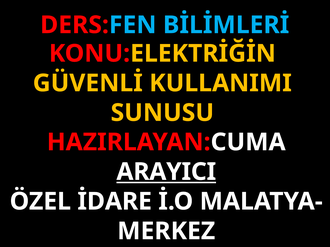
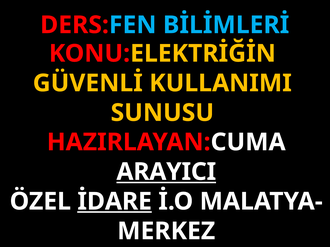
İDARE underline: none -> present
